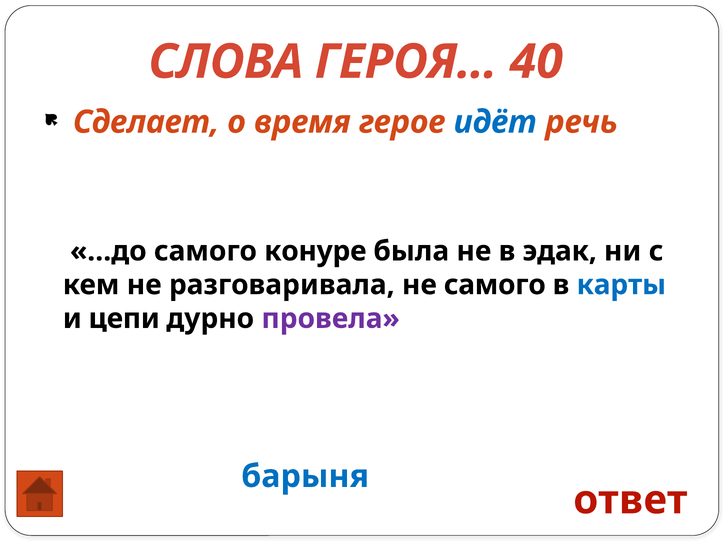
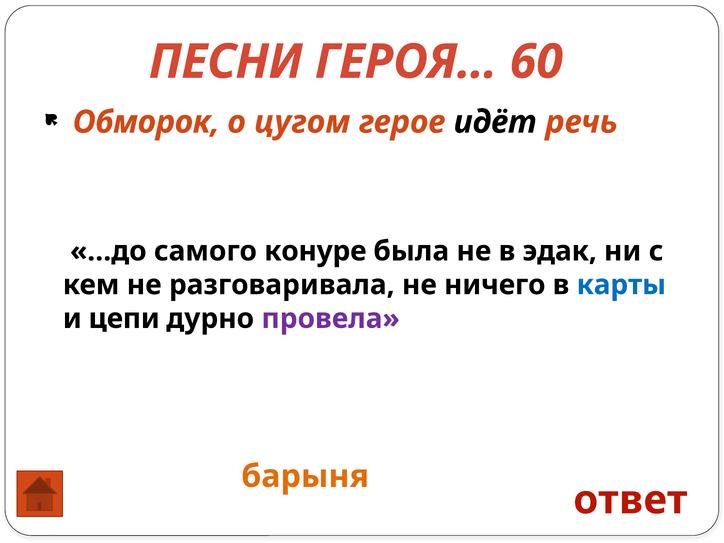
СЛОВА: СЛОВА -> ПЕСНИ
40: 40 -> 60
Сделает: Сделает -> Обморок
время: время -> цугом
идёт colour: blue -> black
не самого: самого -> ничего
барыня colour: blue -> orange
